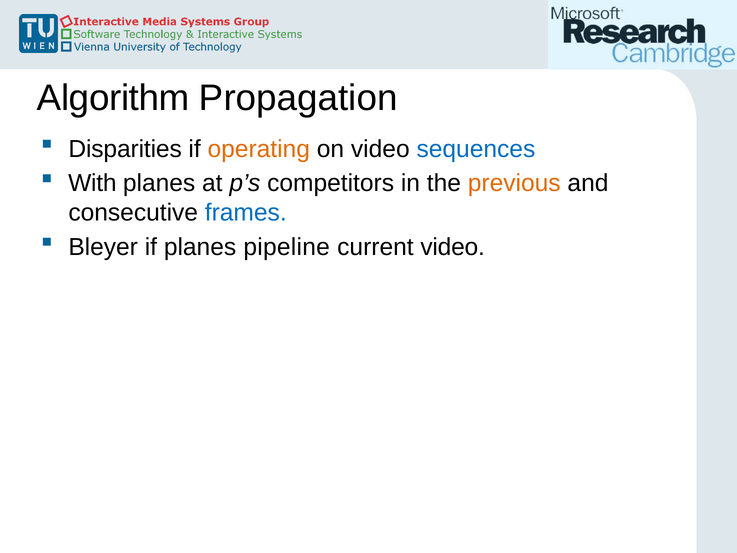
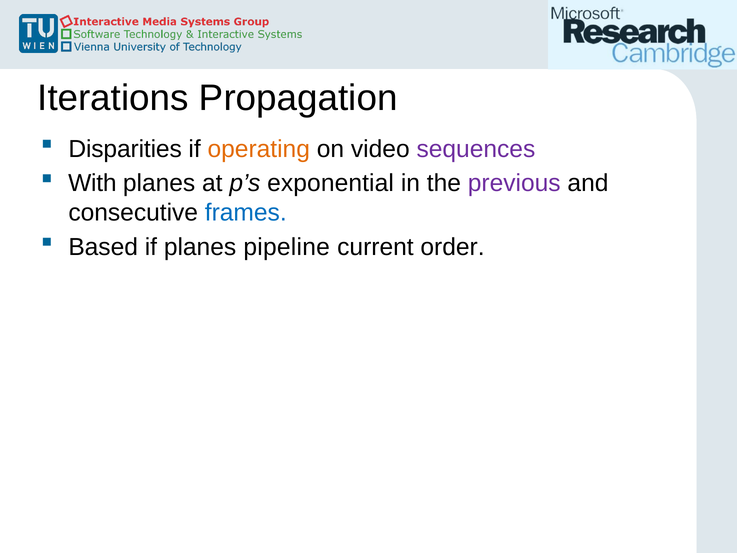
Algorithm: Algorithm -> Iterations
sequences colour: blue -> purple
competitors: competitors -> exponential
previous colour: orange -> purple
Bleyer: Bleyer -> Based
current video: video -> order
